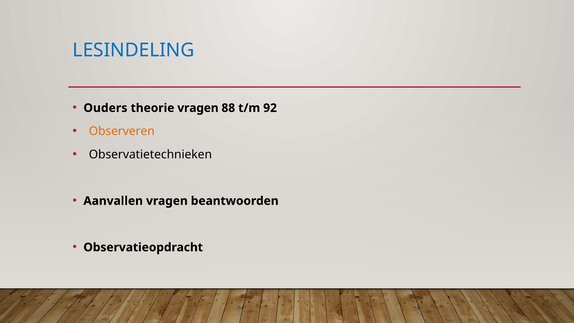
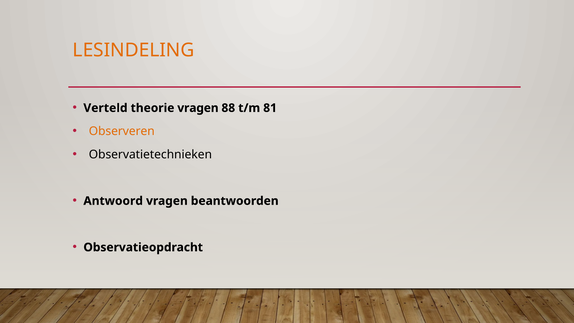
LESINDELING colour: blue -> orange
Ouders: Ouders -> Verteld
92: 92 -> 81
Aanvallen: Aanvallen -> Antwoord
